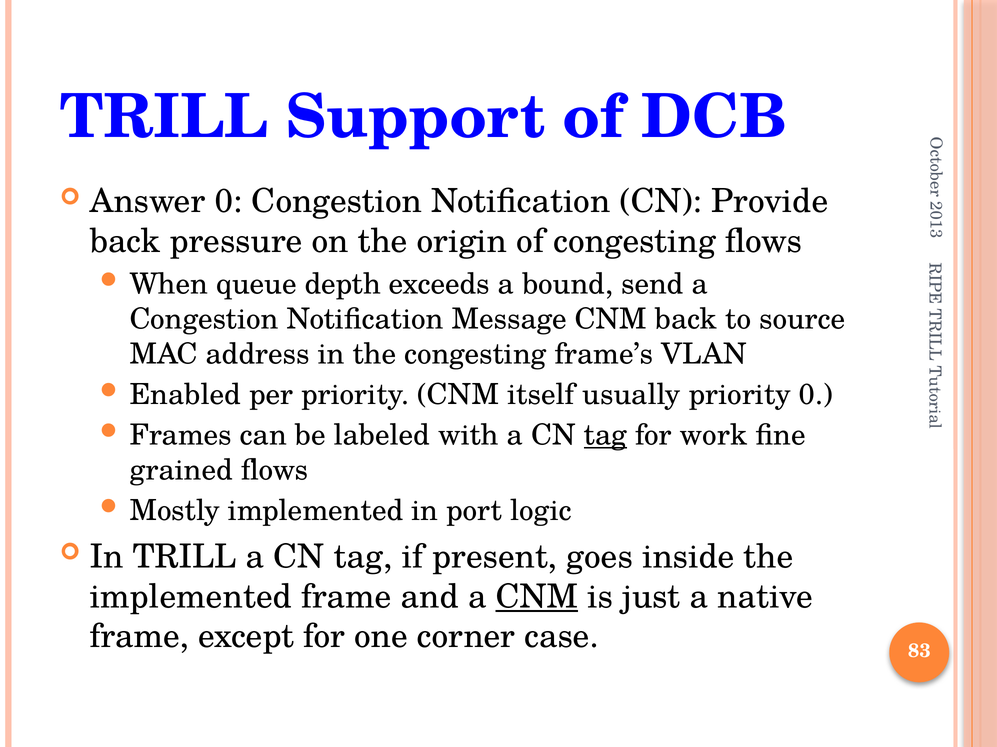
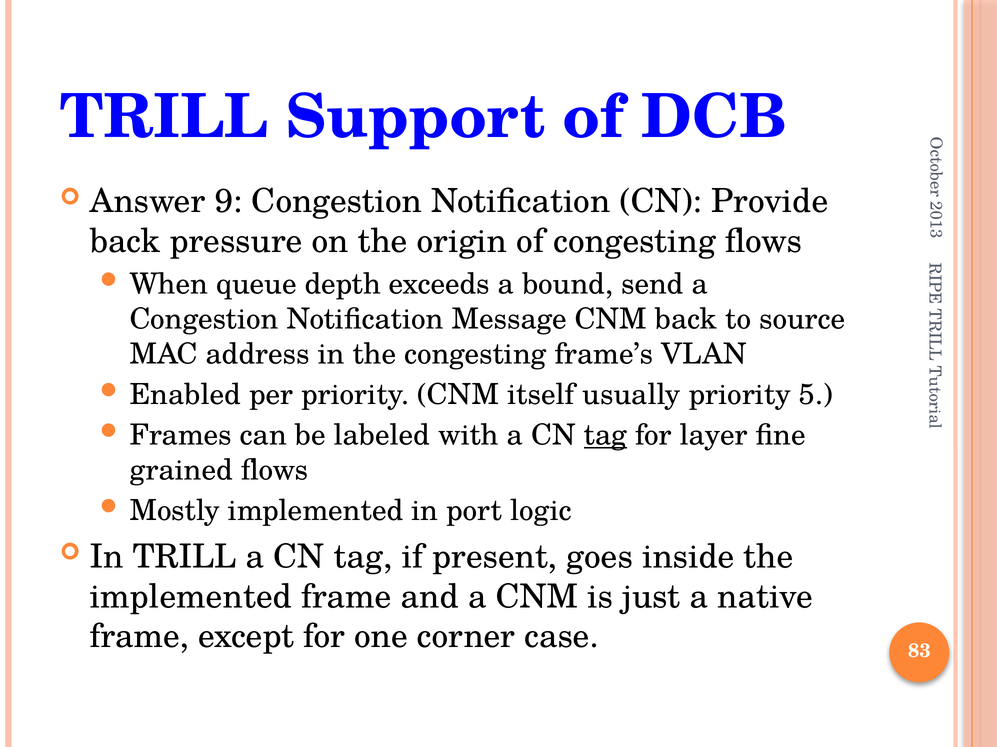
Answer 0: 0 -> 9
priority 0: 0 -> 5
work: work -> layer
CNM at (537, 597) underline: present -> none
